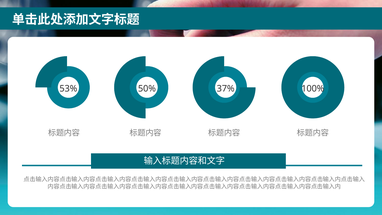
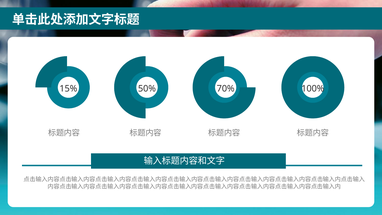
53%: 53% -> 15%
37%: 37% -> 70%
